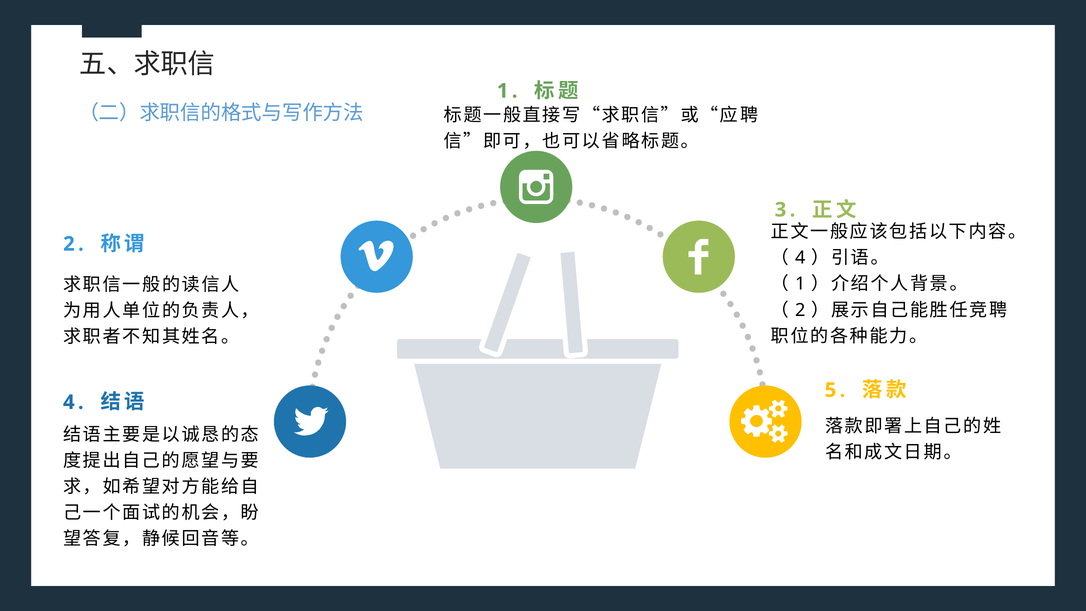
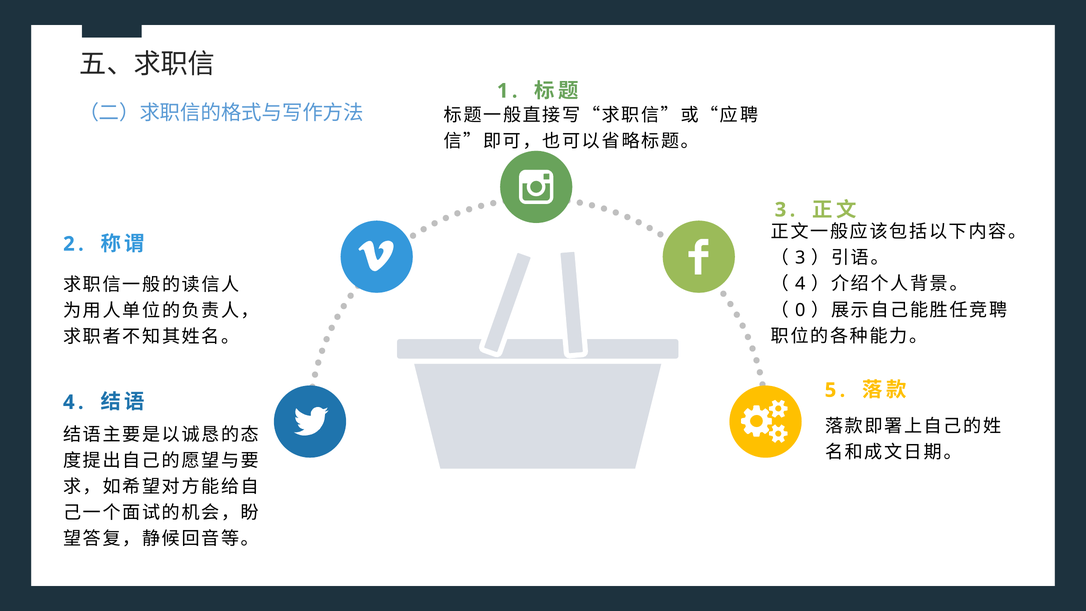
4 at (800, 258): 4 -> 3
1 at (800, 284): 1 -> 4
2 at (800, 310): 2 -> 0
